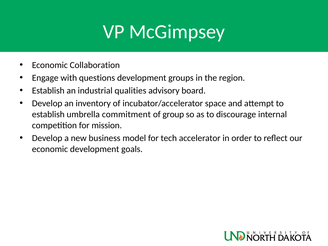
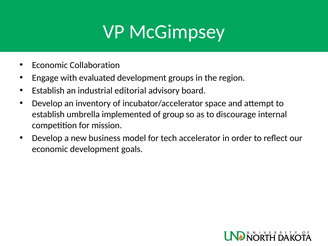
questions: questions -> evaluated
qualities: qualities -> editorial
commitment: commitment -> implemented
